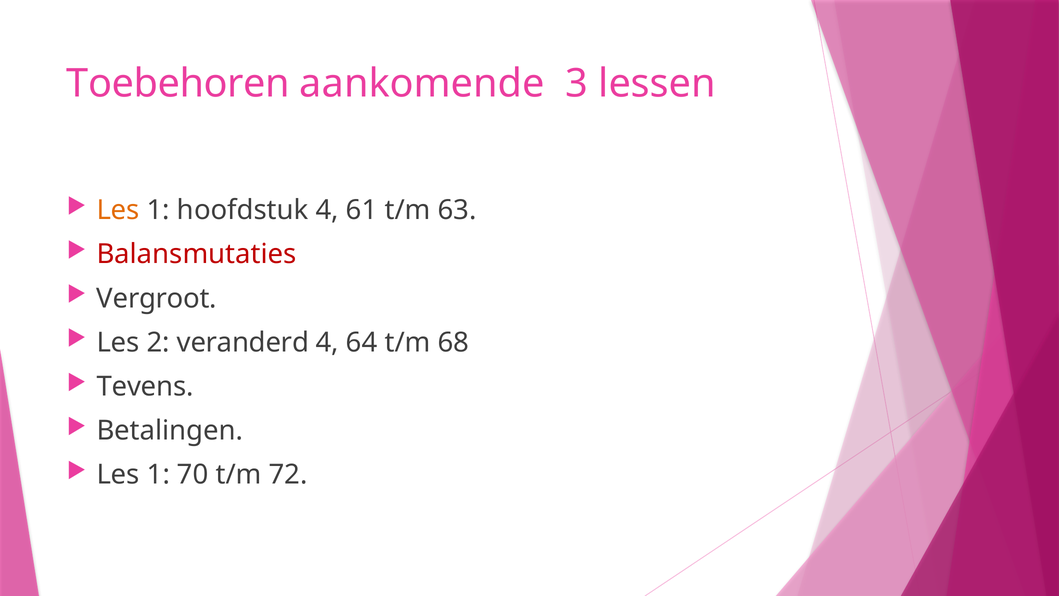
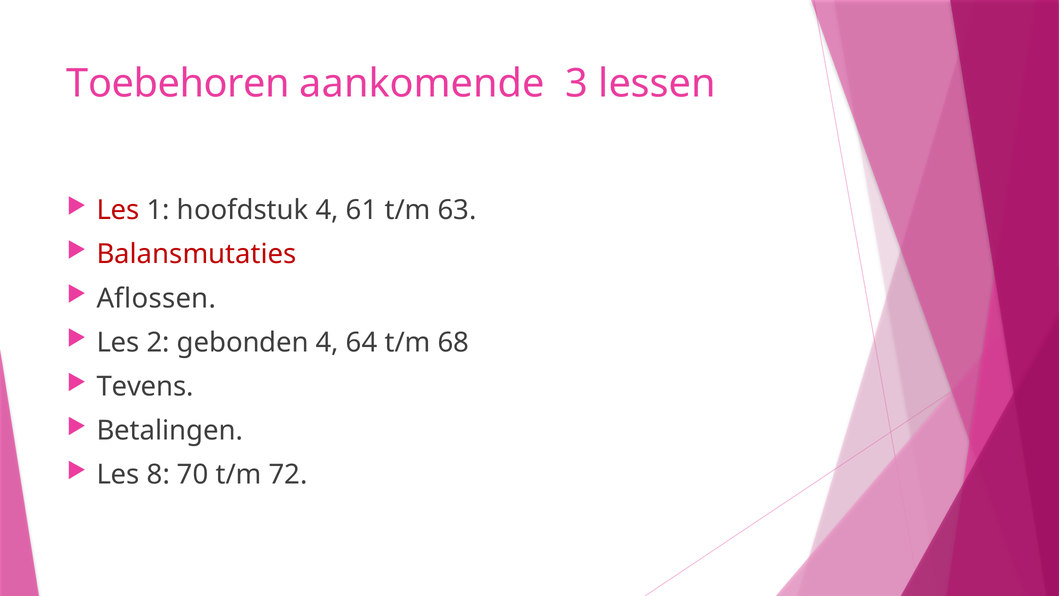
Les at (118, 210) colour: orange -> red
Vergroot: Vergroot -> Aflossen
veranderd: veranderd -> gebonden
1 at (158, 475): 1 -> 8
